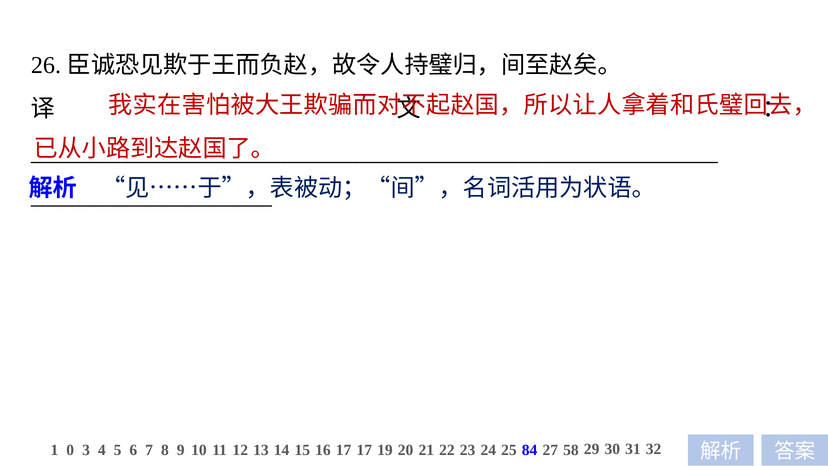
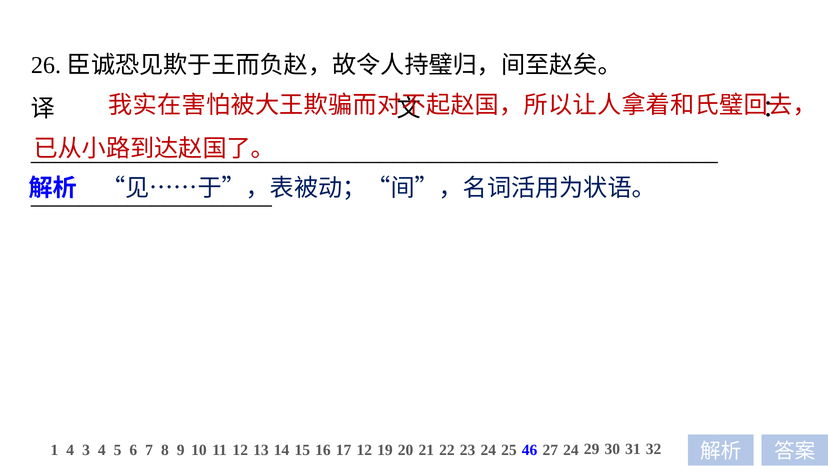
1 0: 0 -> 4
17 17: 17 -> 12
84: 84 -> 46
27 58: 58 -> 24
